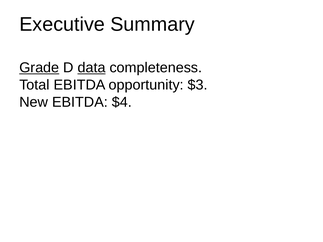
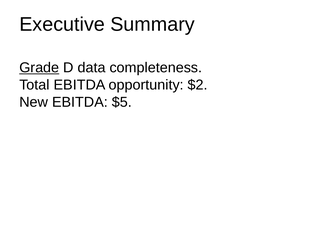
data underline: present -> none
$3: $3 -> $2
$4: $4 -> $5
